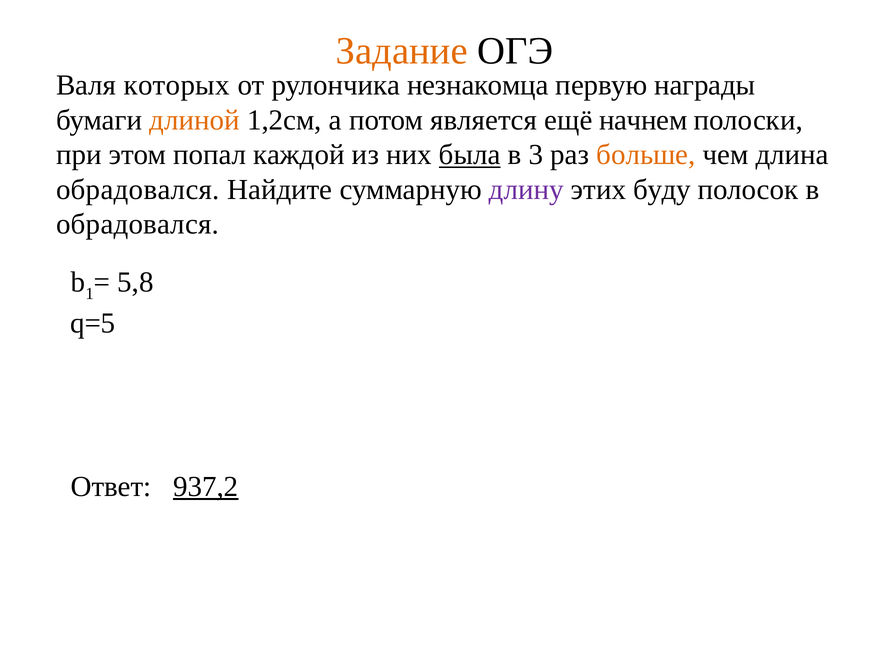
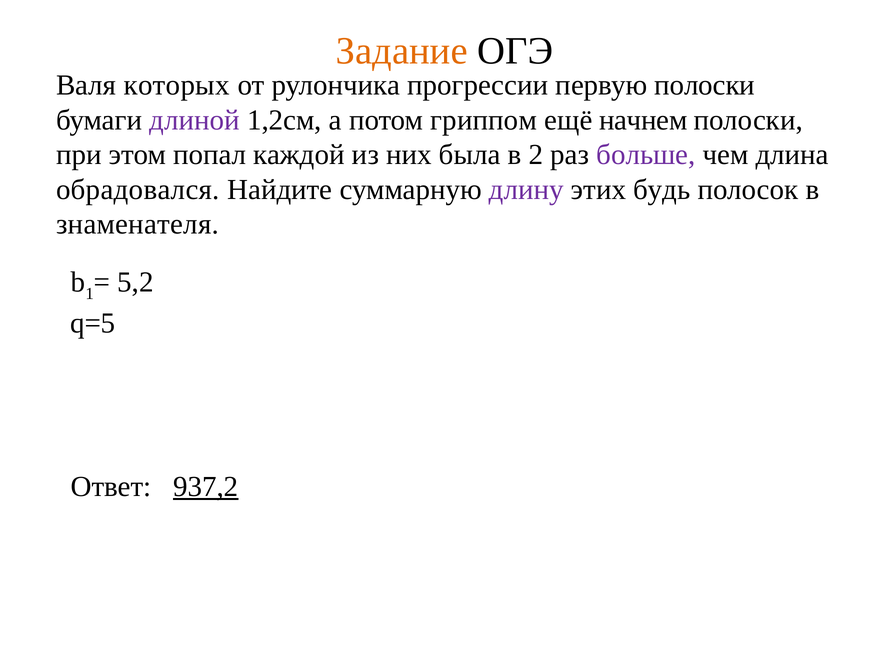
незнакомца: незнакомца -> прогрессии
первую награды: награды -> полоски
длиной colour: orange -> purple
является: является -> гриппом
была underline: present -> none
3: 3 -> 2
больше colour: orange -> purple
буду: буду -> будь
обрадовался at (138, 224): обрадовался -> знаменателя
5,8: 5,8 -> 5,2
